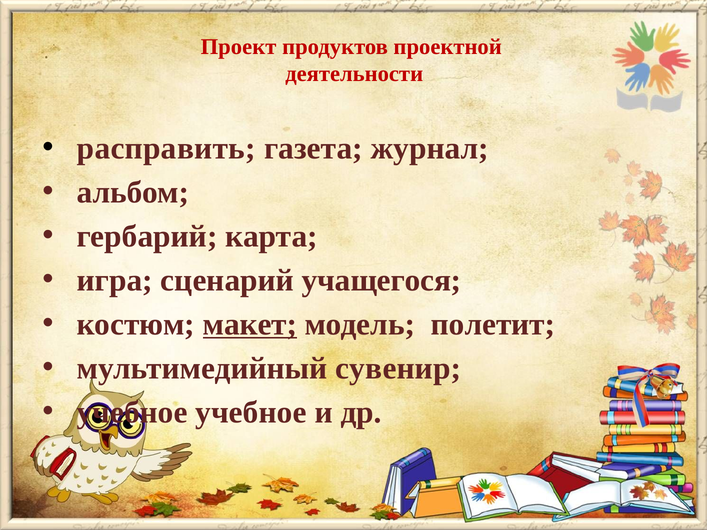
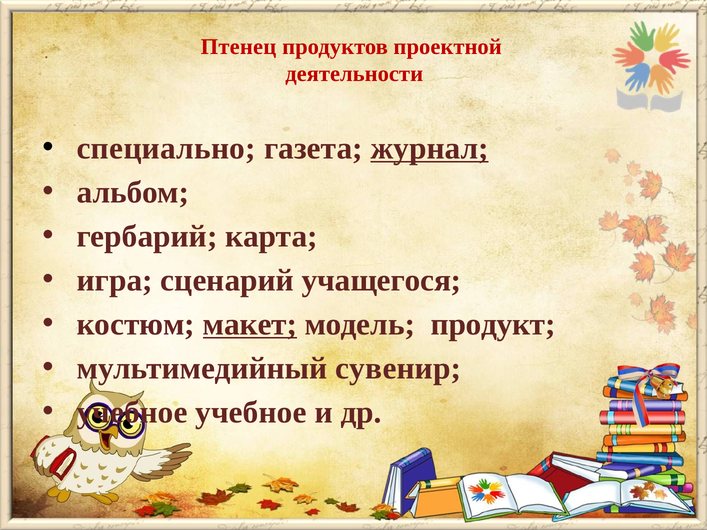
Проект: Проект -> Птенец
расправить: расправить -> специально
журнал underline: none -> present
полетит: полетит -> продукт
